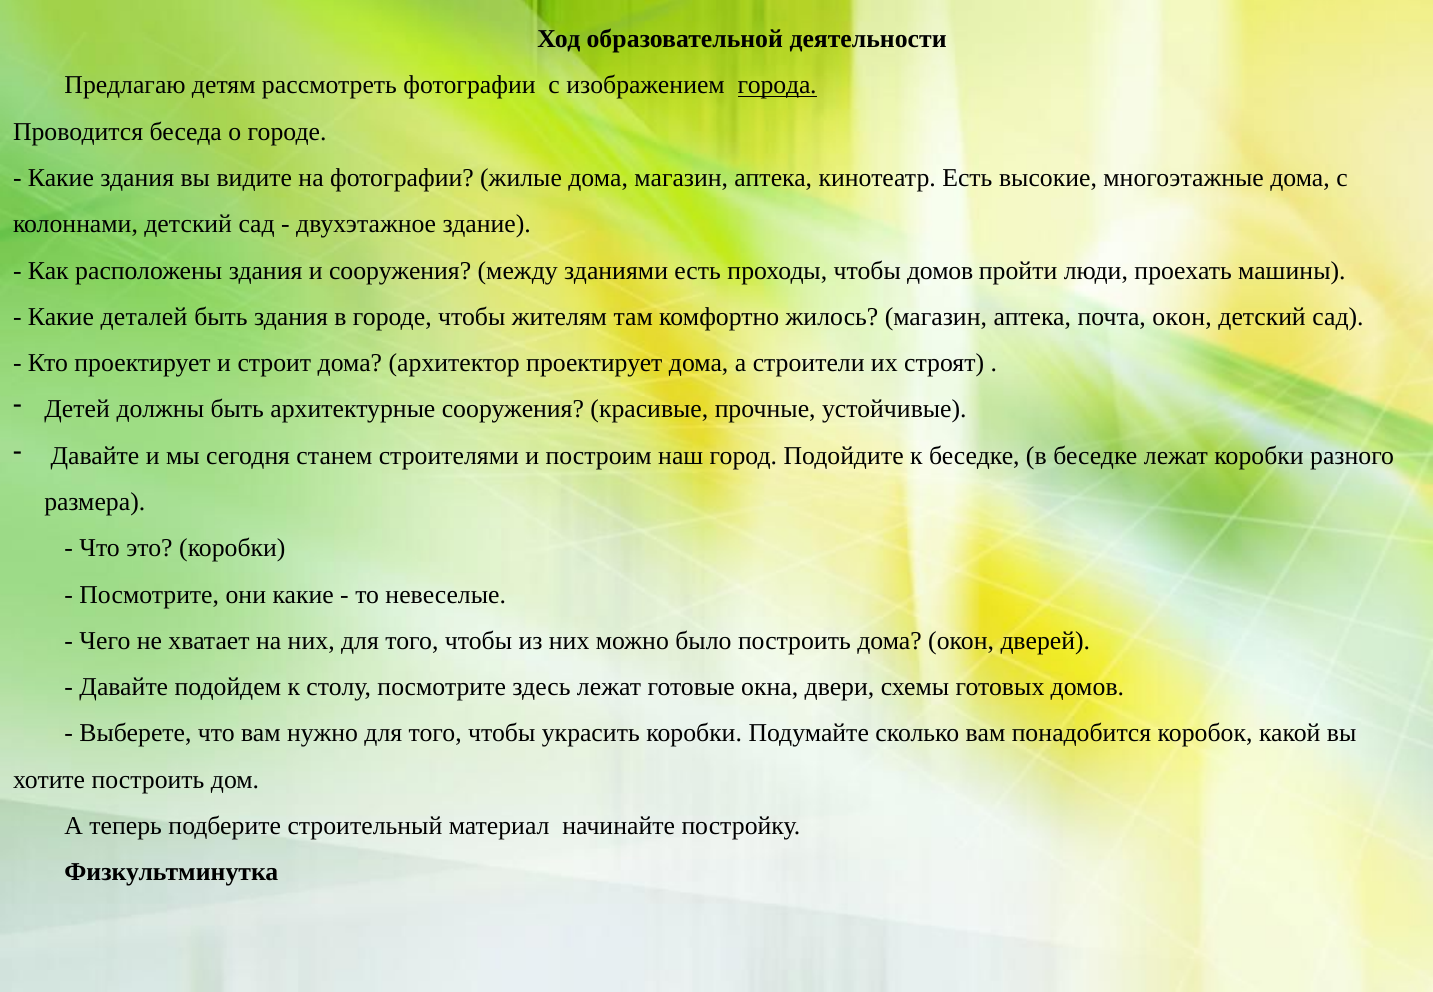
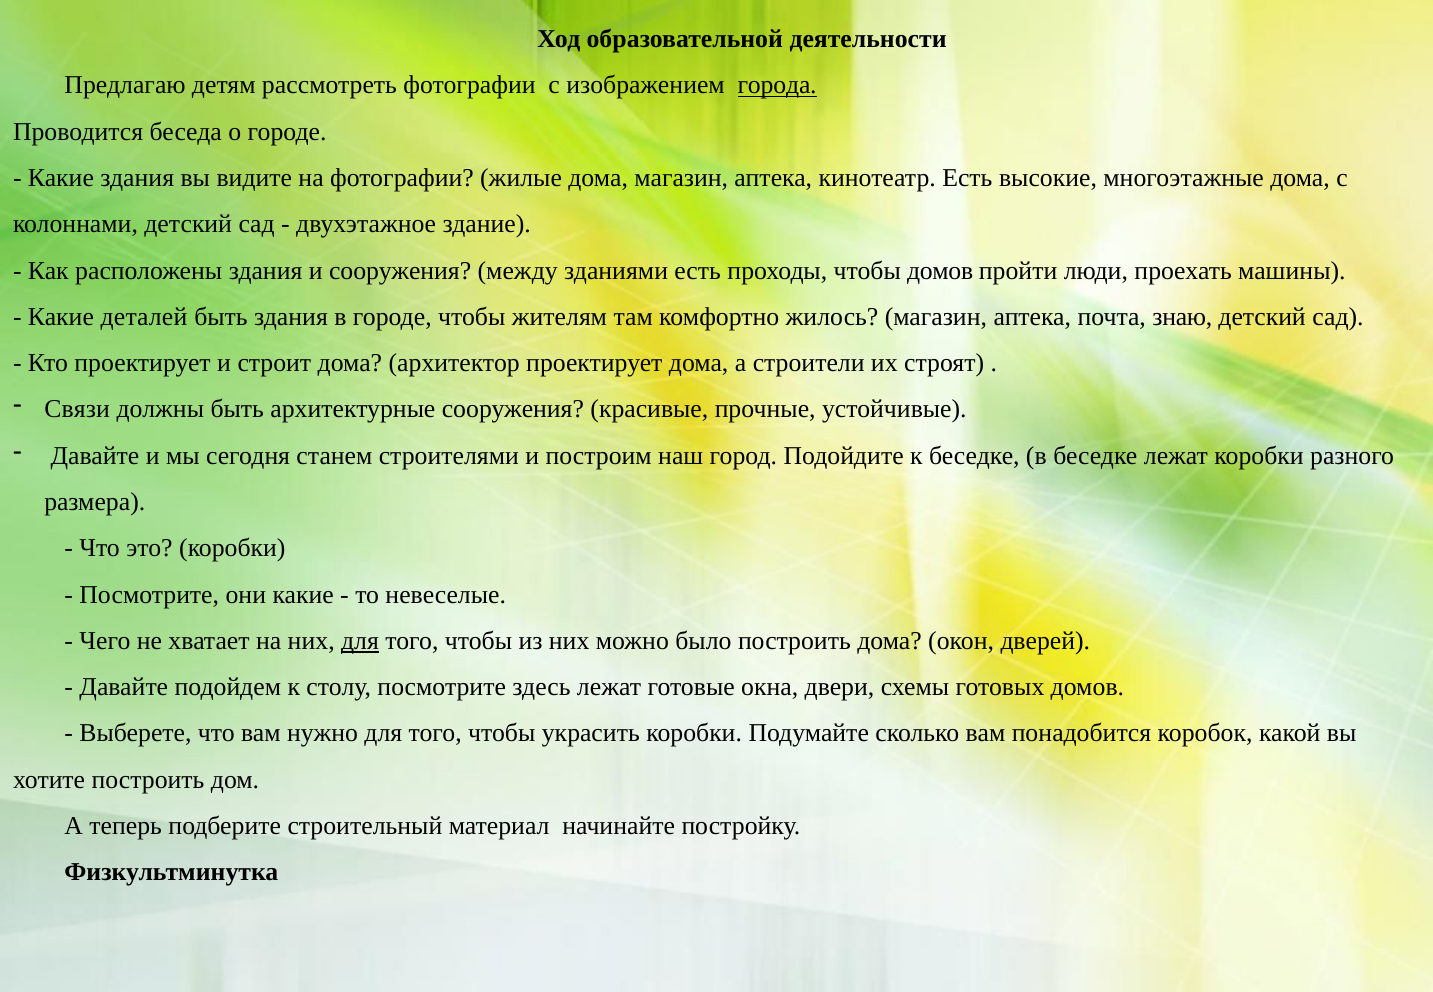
почта окон: окон -> знаю
Детей: Детей -> Связи
для at (360, 641) underline: none -> present
